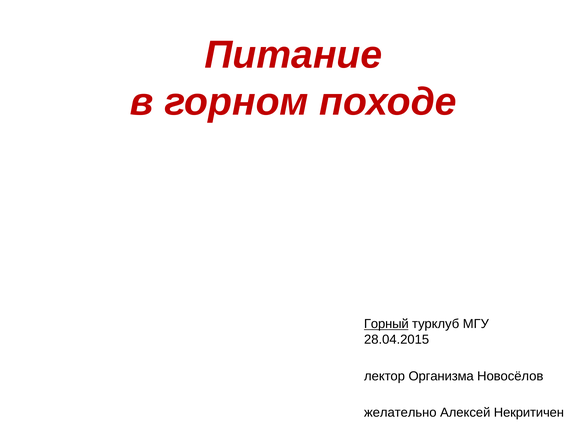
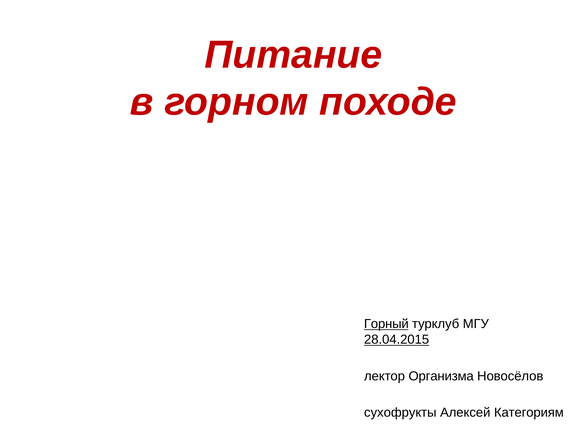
28.04.2015 underline: none -> present
желательно: желательно -> сухофрукты
Некритичен: Некритичен -> Категориям
